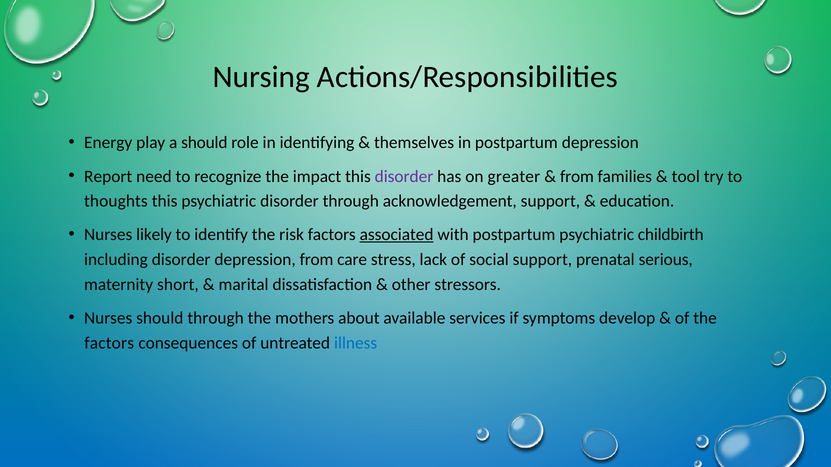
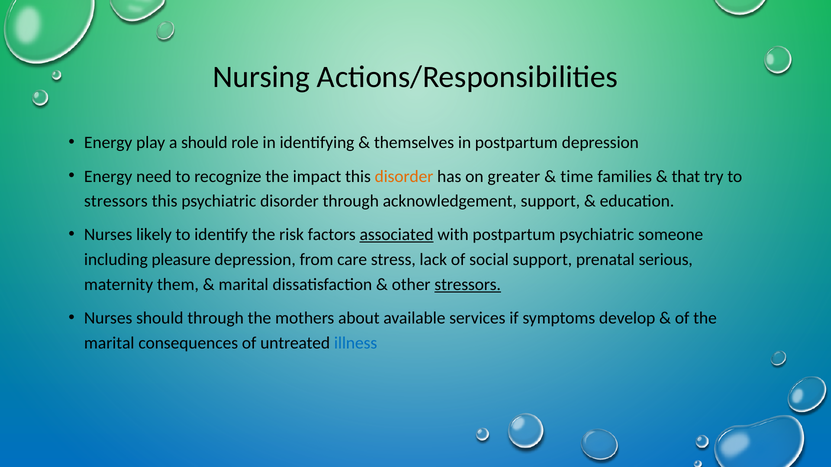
Report at (108, 176): Report -> Energy
disorder at (404, 176) colour: purple -> orange
from at (577, 176): from -> time
tool: tool -> that
thoughts at (116, 201): thoughts -> stressors
childbirth: childbirth -> someone
including disorder: disorder -> pleasure
short: short -> them
stressors at (468, 285) underline: none -> present
factors at (109, 343): factors -> marital
